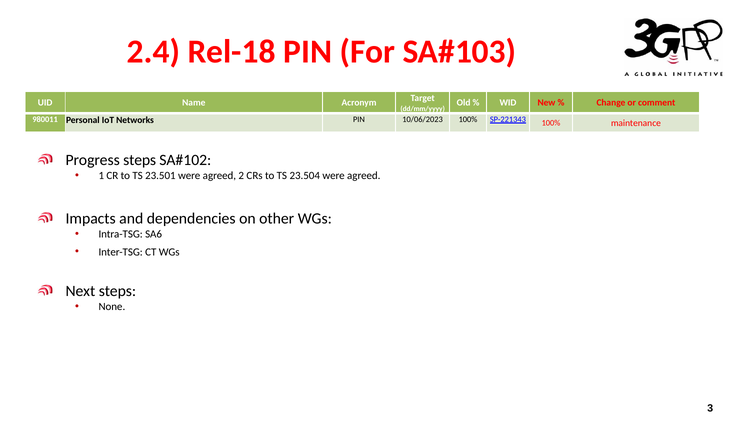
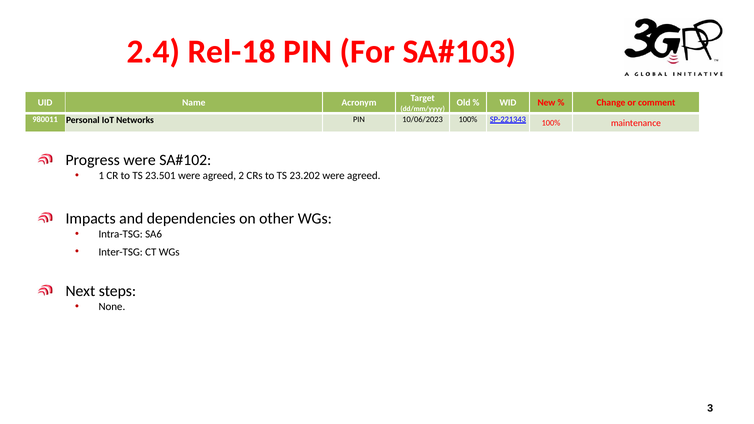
Progress steps: steps -> were
23.504: 23.504 -> 23.202
